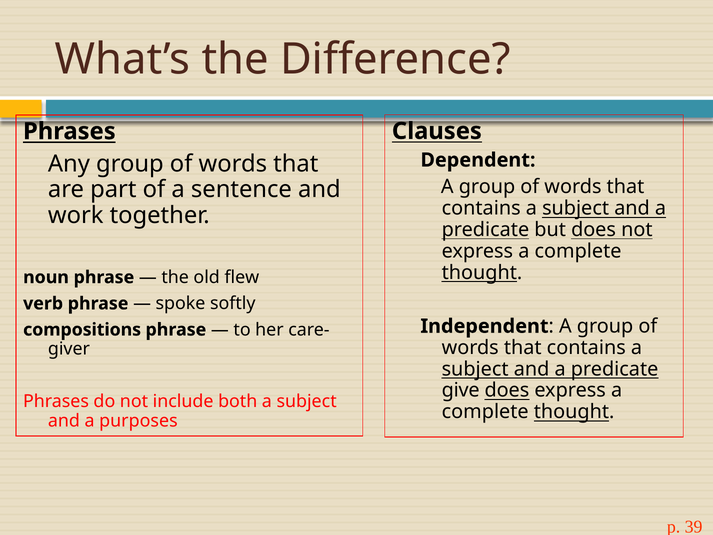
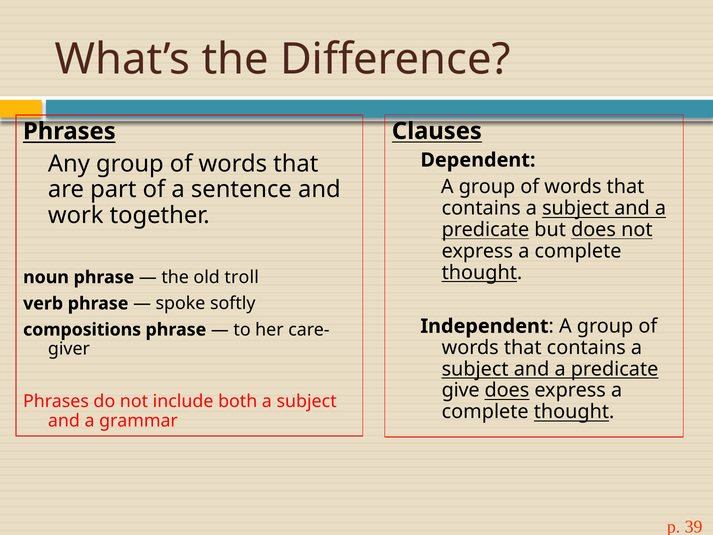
flew: flew -> troll
purposes: purposes -> grammar
